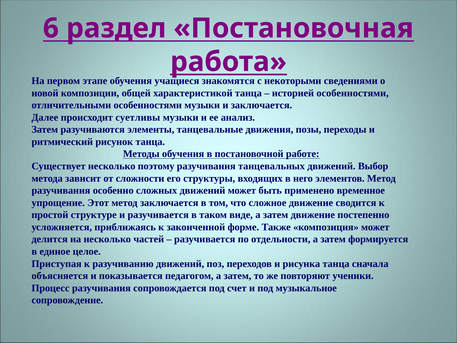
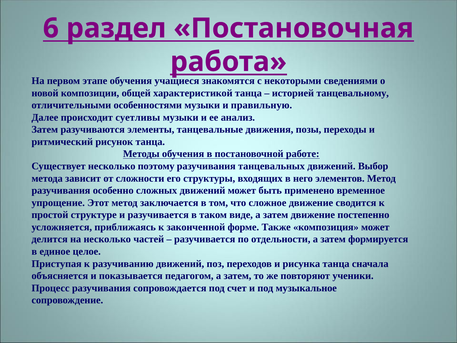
историей особенностями: особенностями -> танцевальному
и заключается: заключается -> правильную
